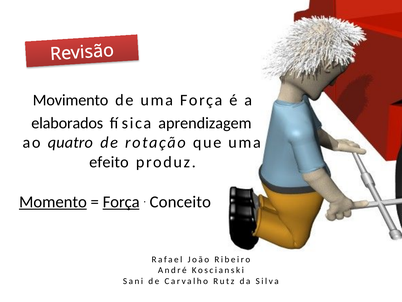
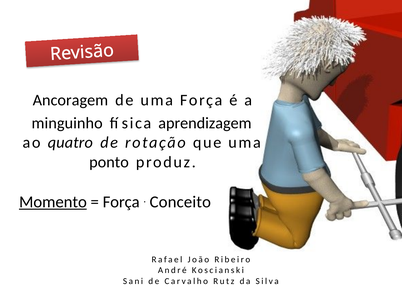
Movimento: Movimento -> Ancoragem
elaborados: elaborados -> minguinho
efeito: efeito -> ponto
Força at (121, 202) underline: present -> none
